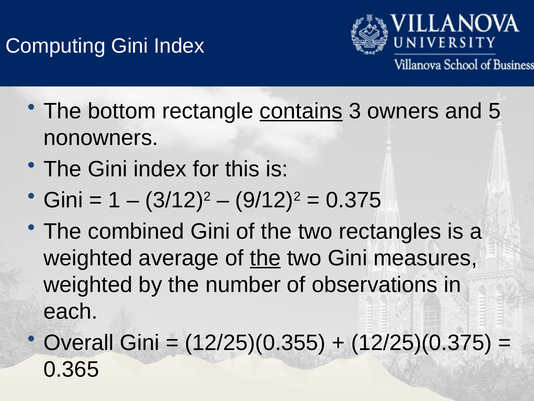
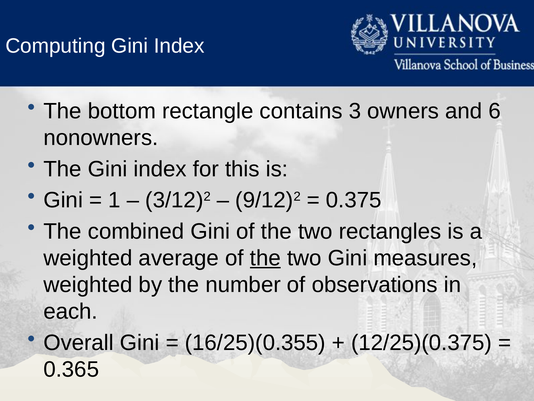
contains underline: present -> none
5: 5 -> 6
12/25)(0.355: 12/25)(0.355 -> 16/25)(0.355
